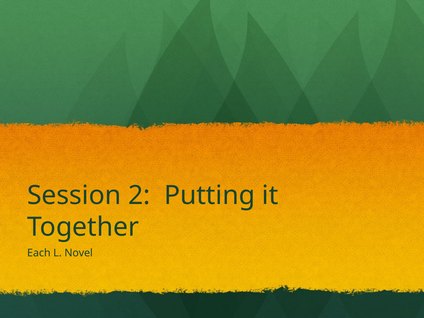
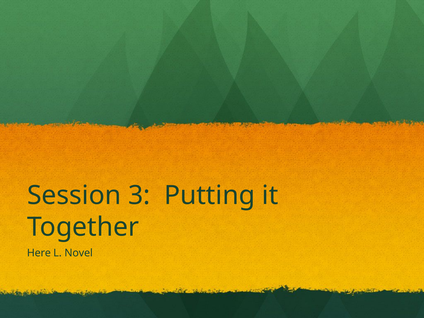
2: 2 -> 3
Each: Each -> Here
